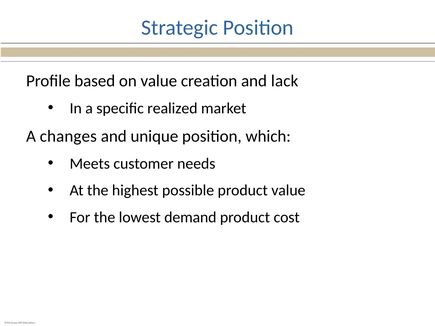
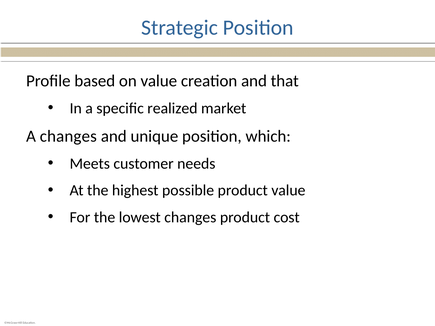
lack: lack -> that
lowest demand: demand -> changes
